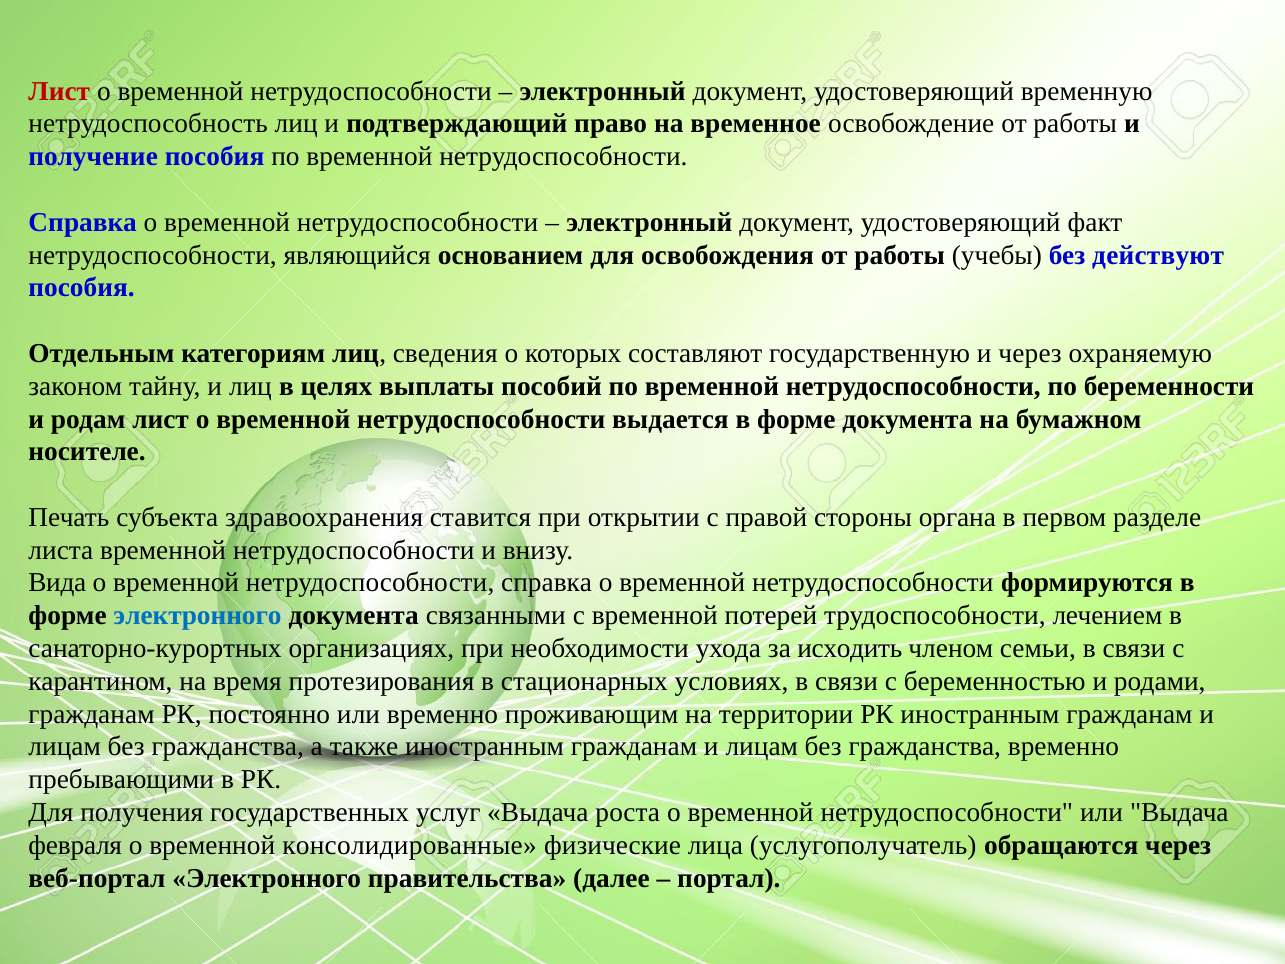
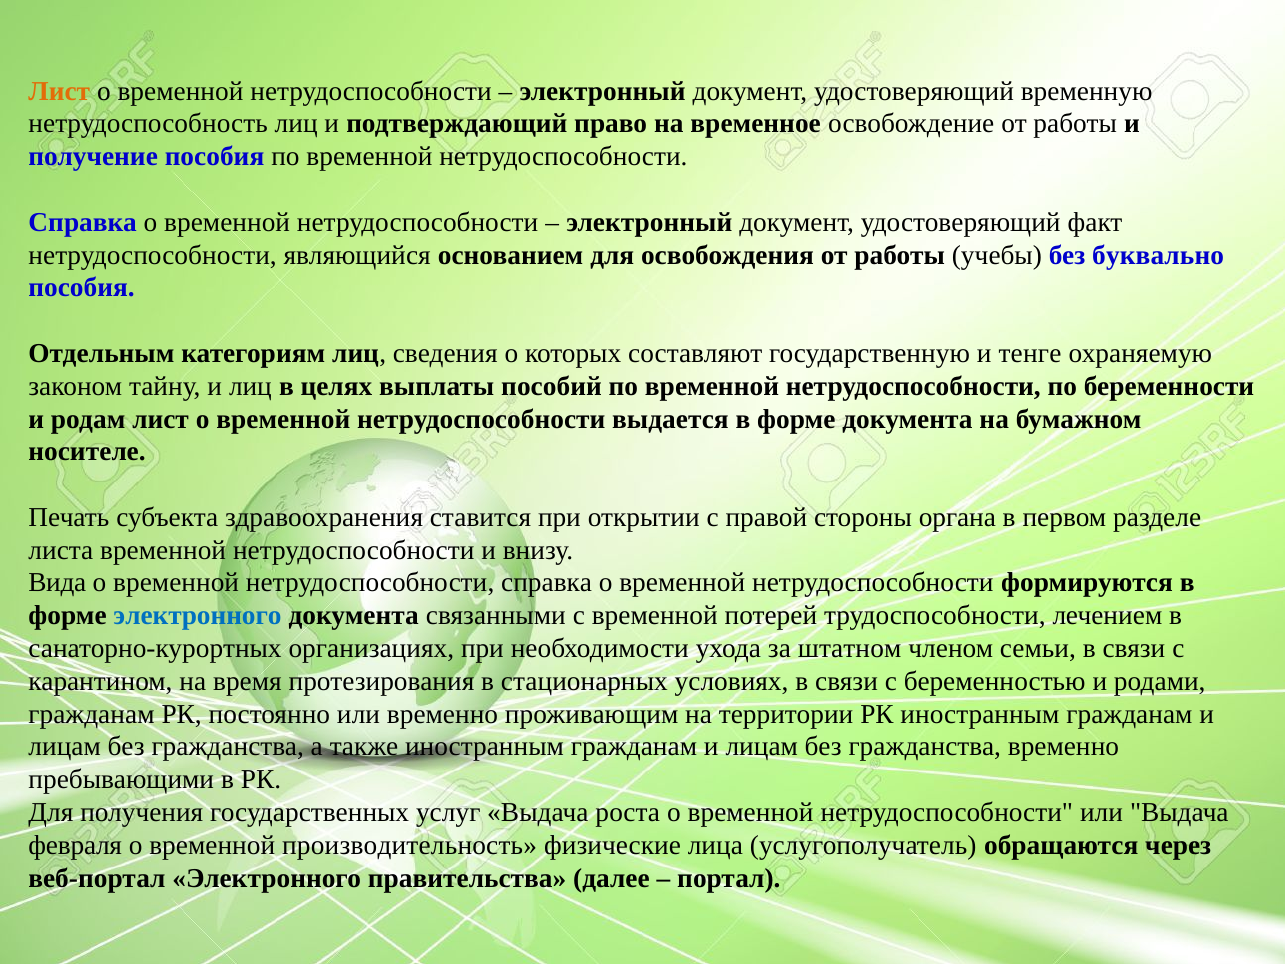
Лист at (59, 91) colour: red -> orange
действуют: действуют -> буквально
и через: через -> тенге
исходить: исходить -> штатном
консолидированные: консолидированные -> производительность
